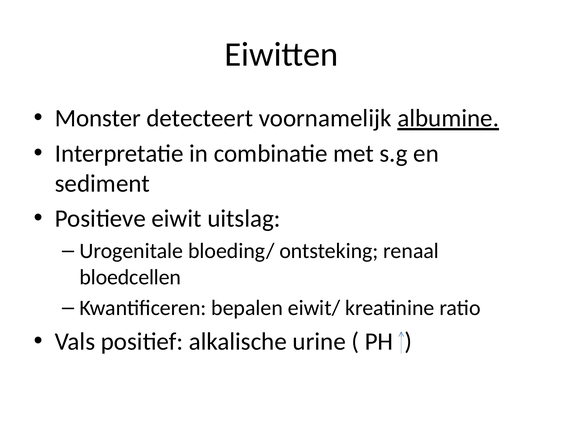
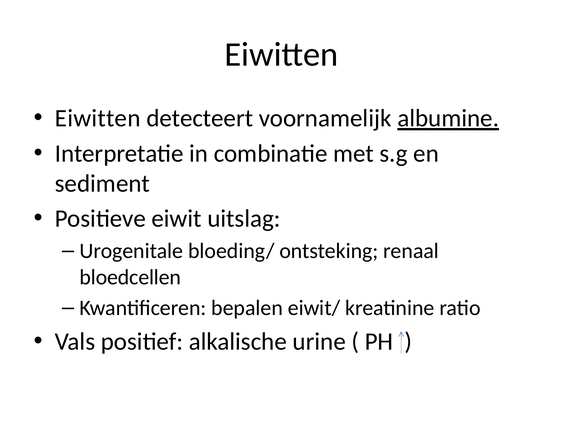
Monster at (98, 118): Monster -> Eiwitten
